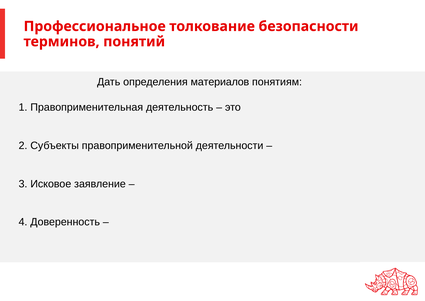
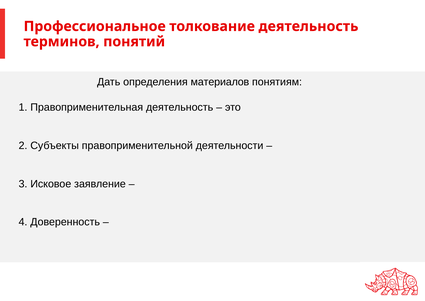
толкование безопасности: безопасности -> деятельность
